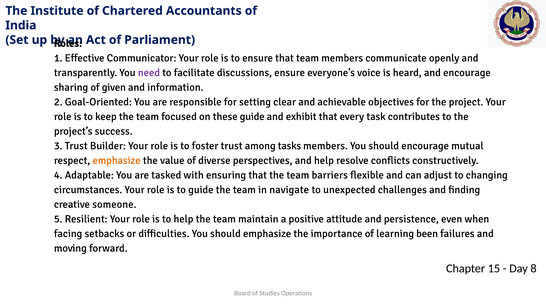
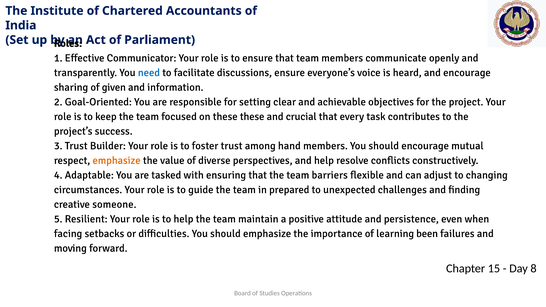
need colour: purple -> blue
these guide: guide -> these
exhibit: exhibit -> crucial
tasks: tasks -> hand
navigate: navigate -> prepared
